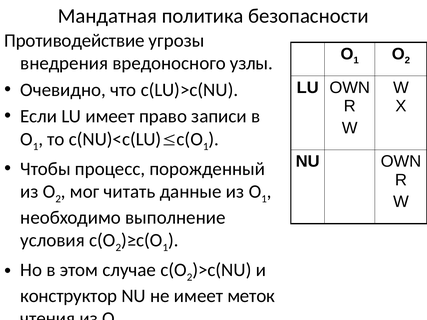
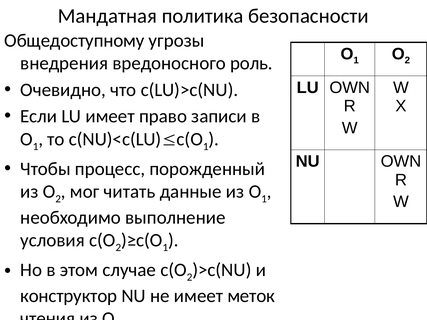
Противодействие: Противодействие -> Общедоступному
узлы: узлы -> роль
